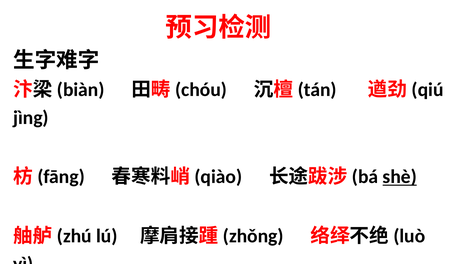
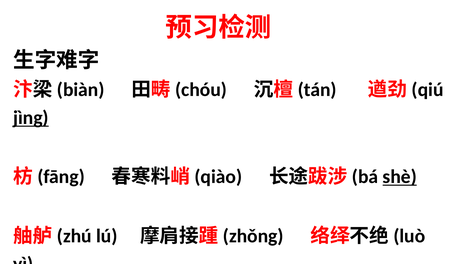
jìng underline: none -> present
